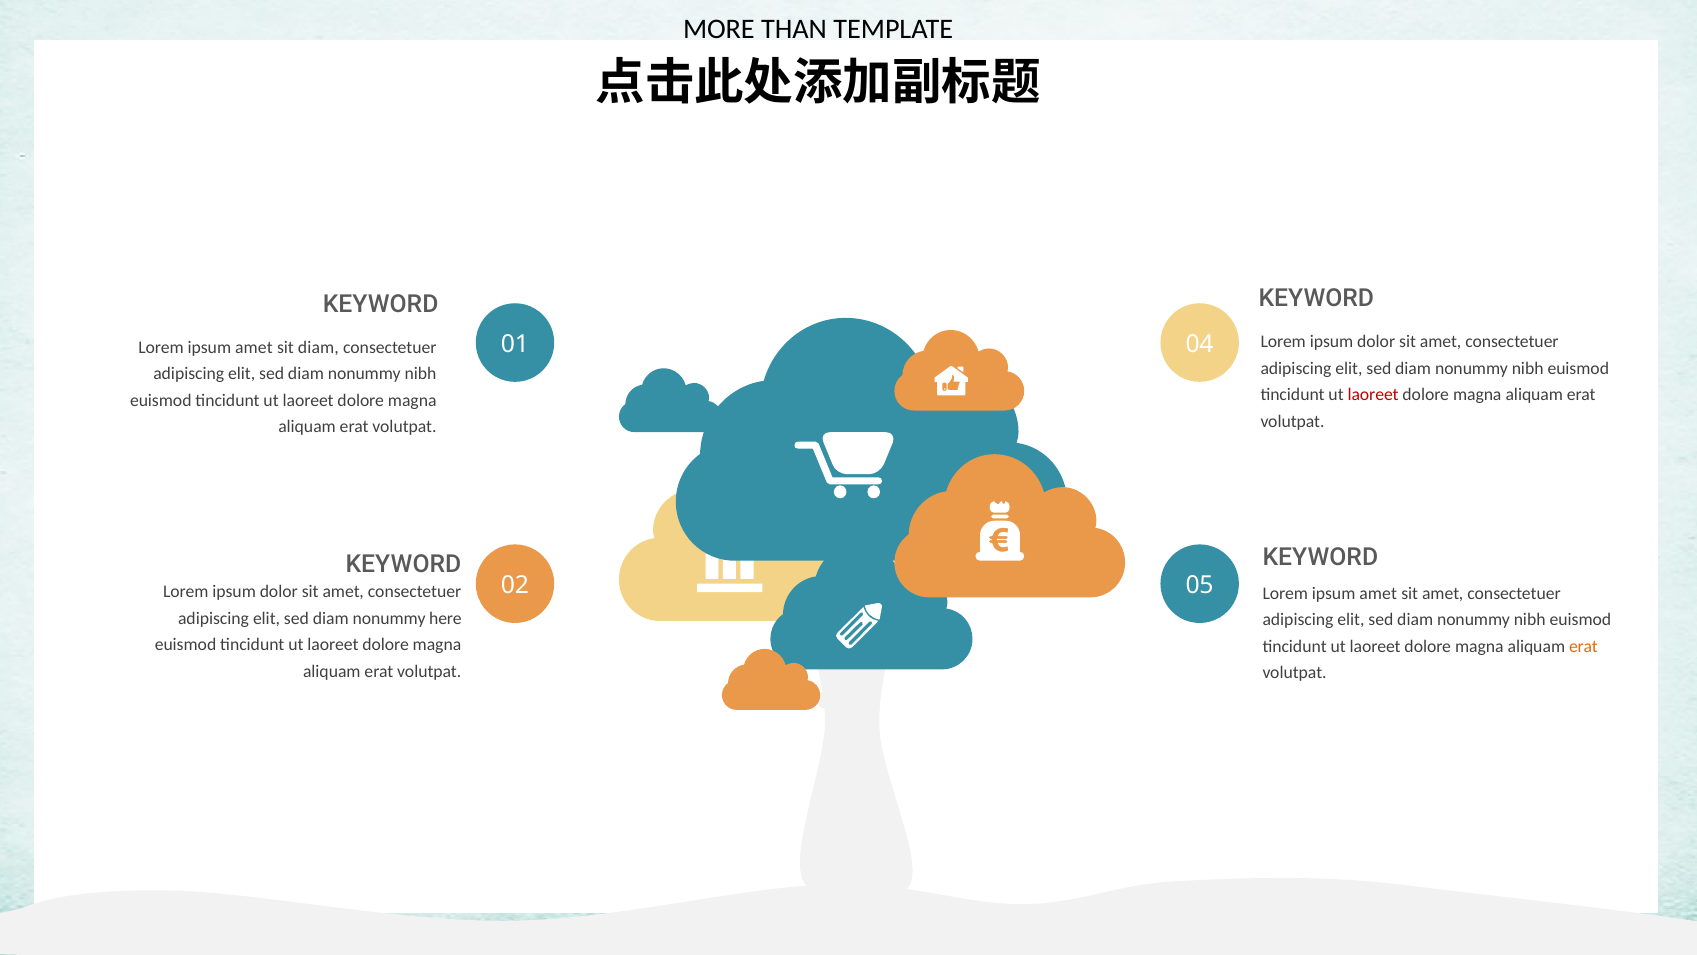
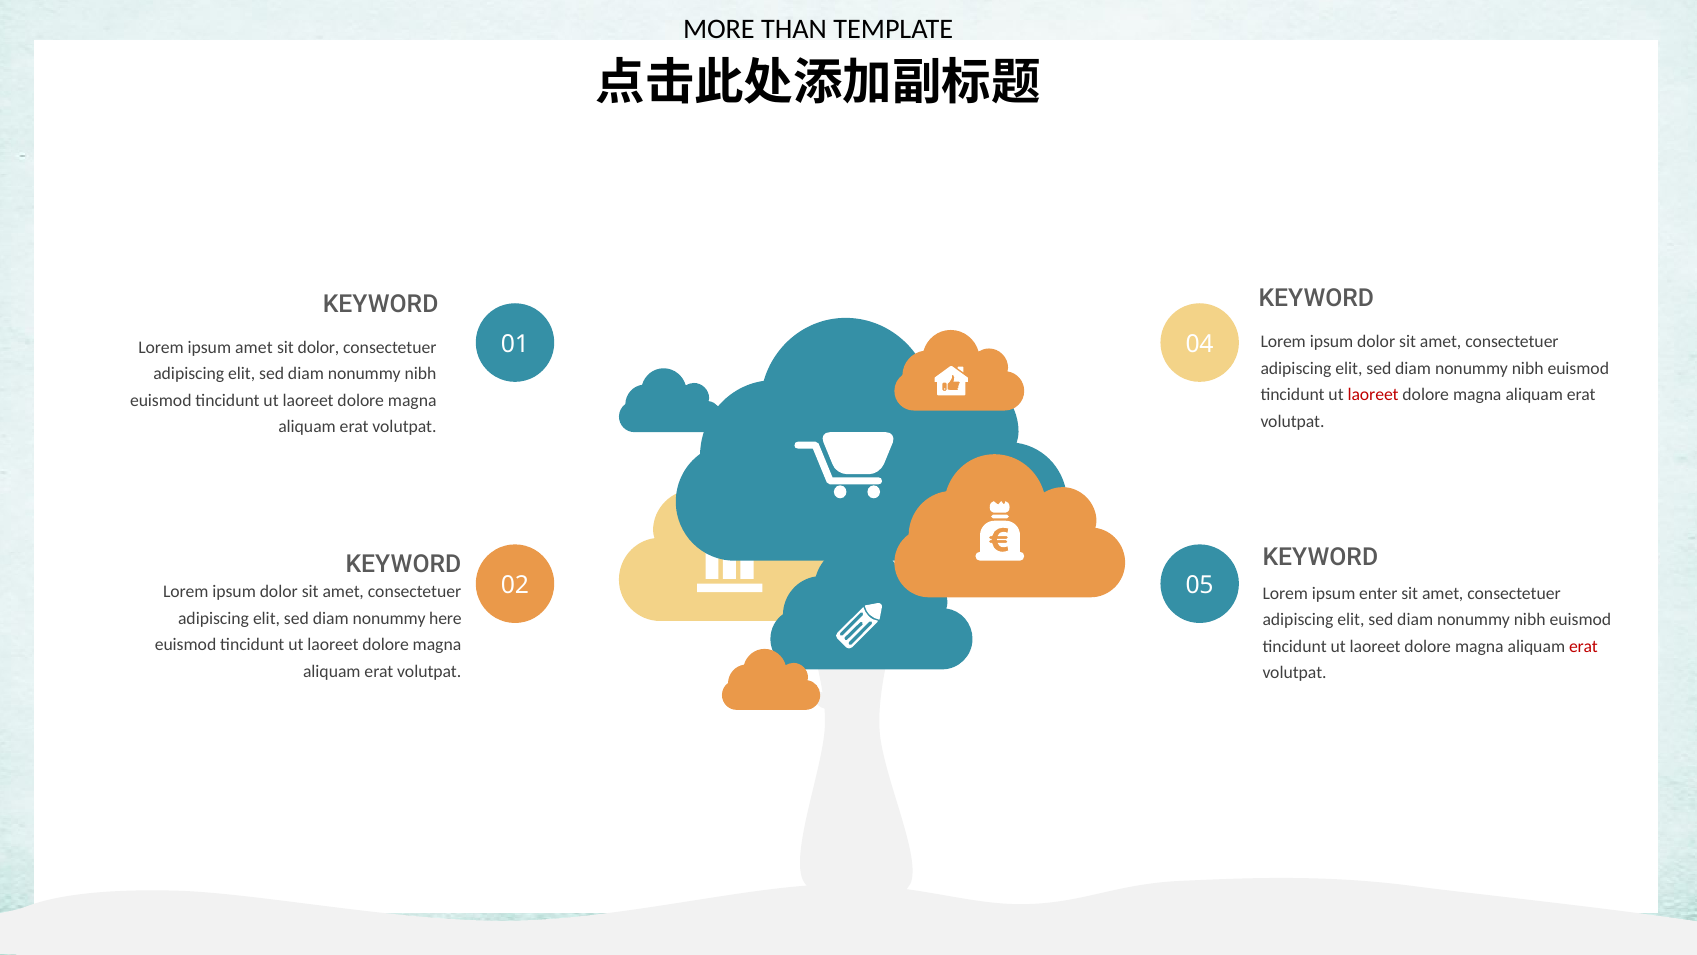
sit diam: diam -> dolor
05 Lorem ipsum amet: amet -> enter
erat at (1583, 646) colour: orange -> red
